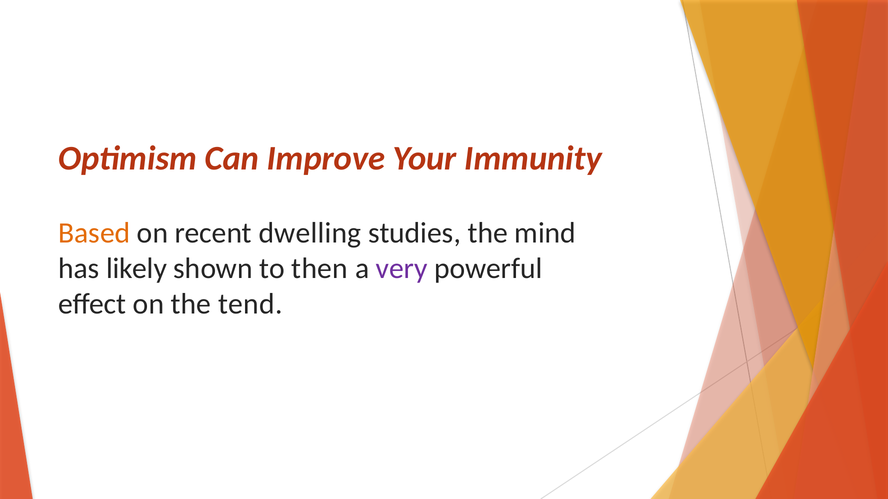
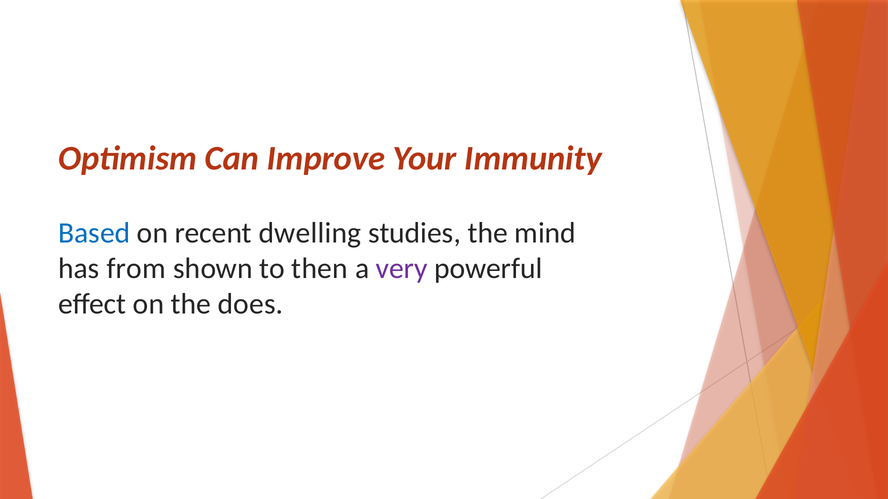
Based colour: orange -> blue
likely: likely -> from
tend: tend -> does
